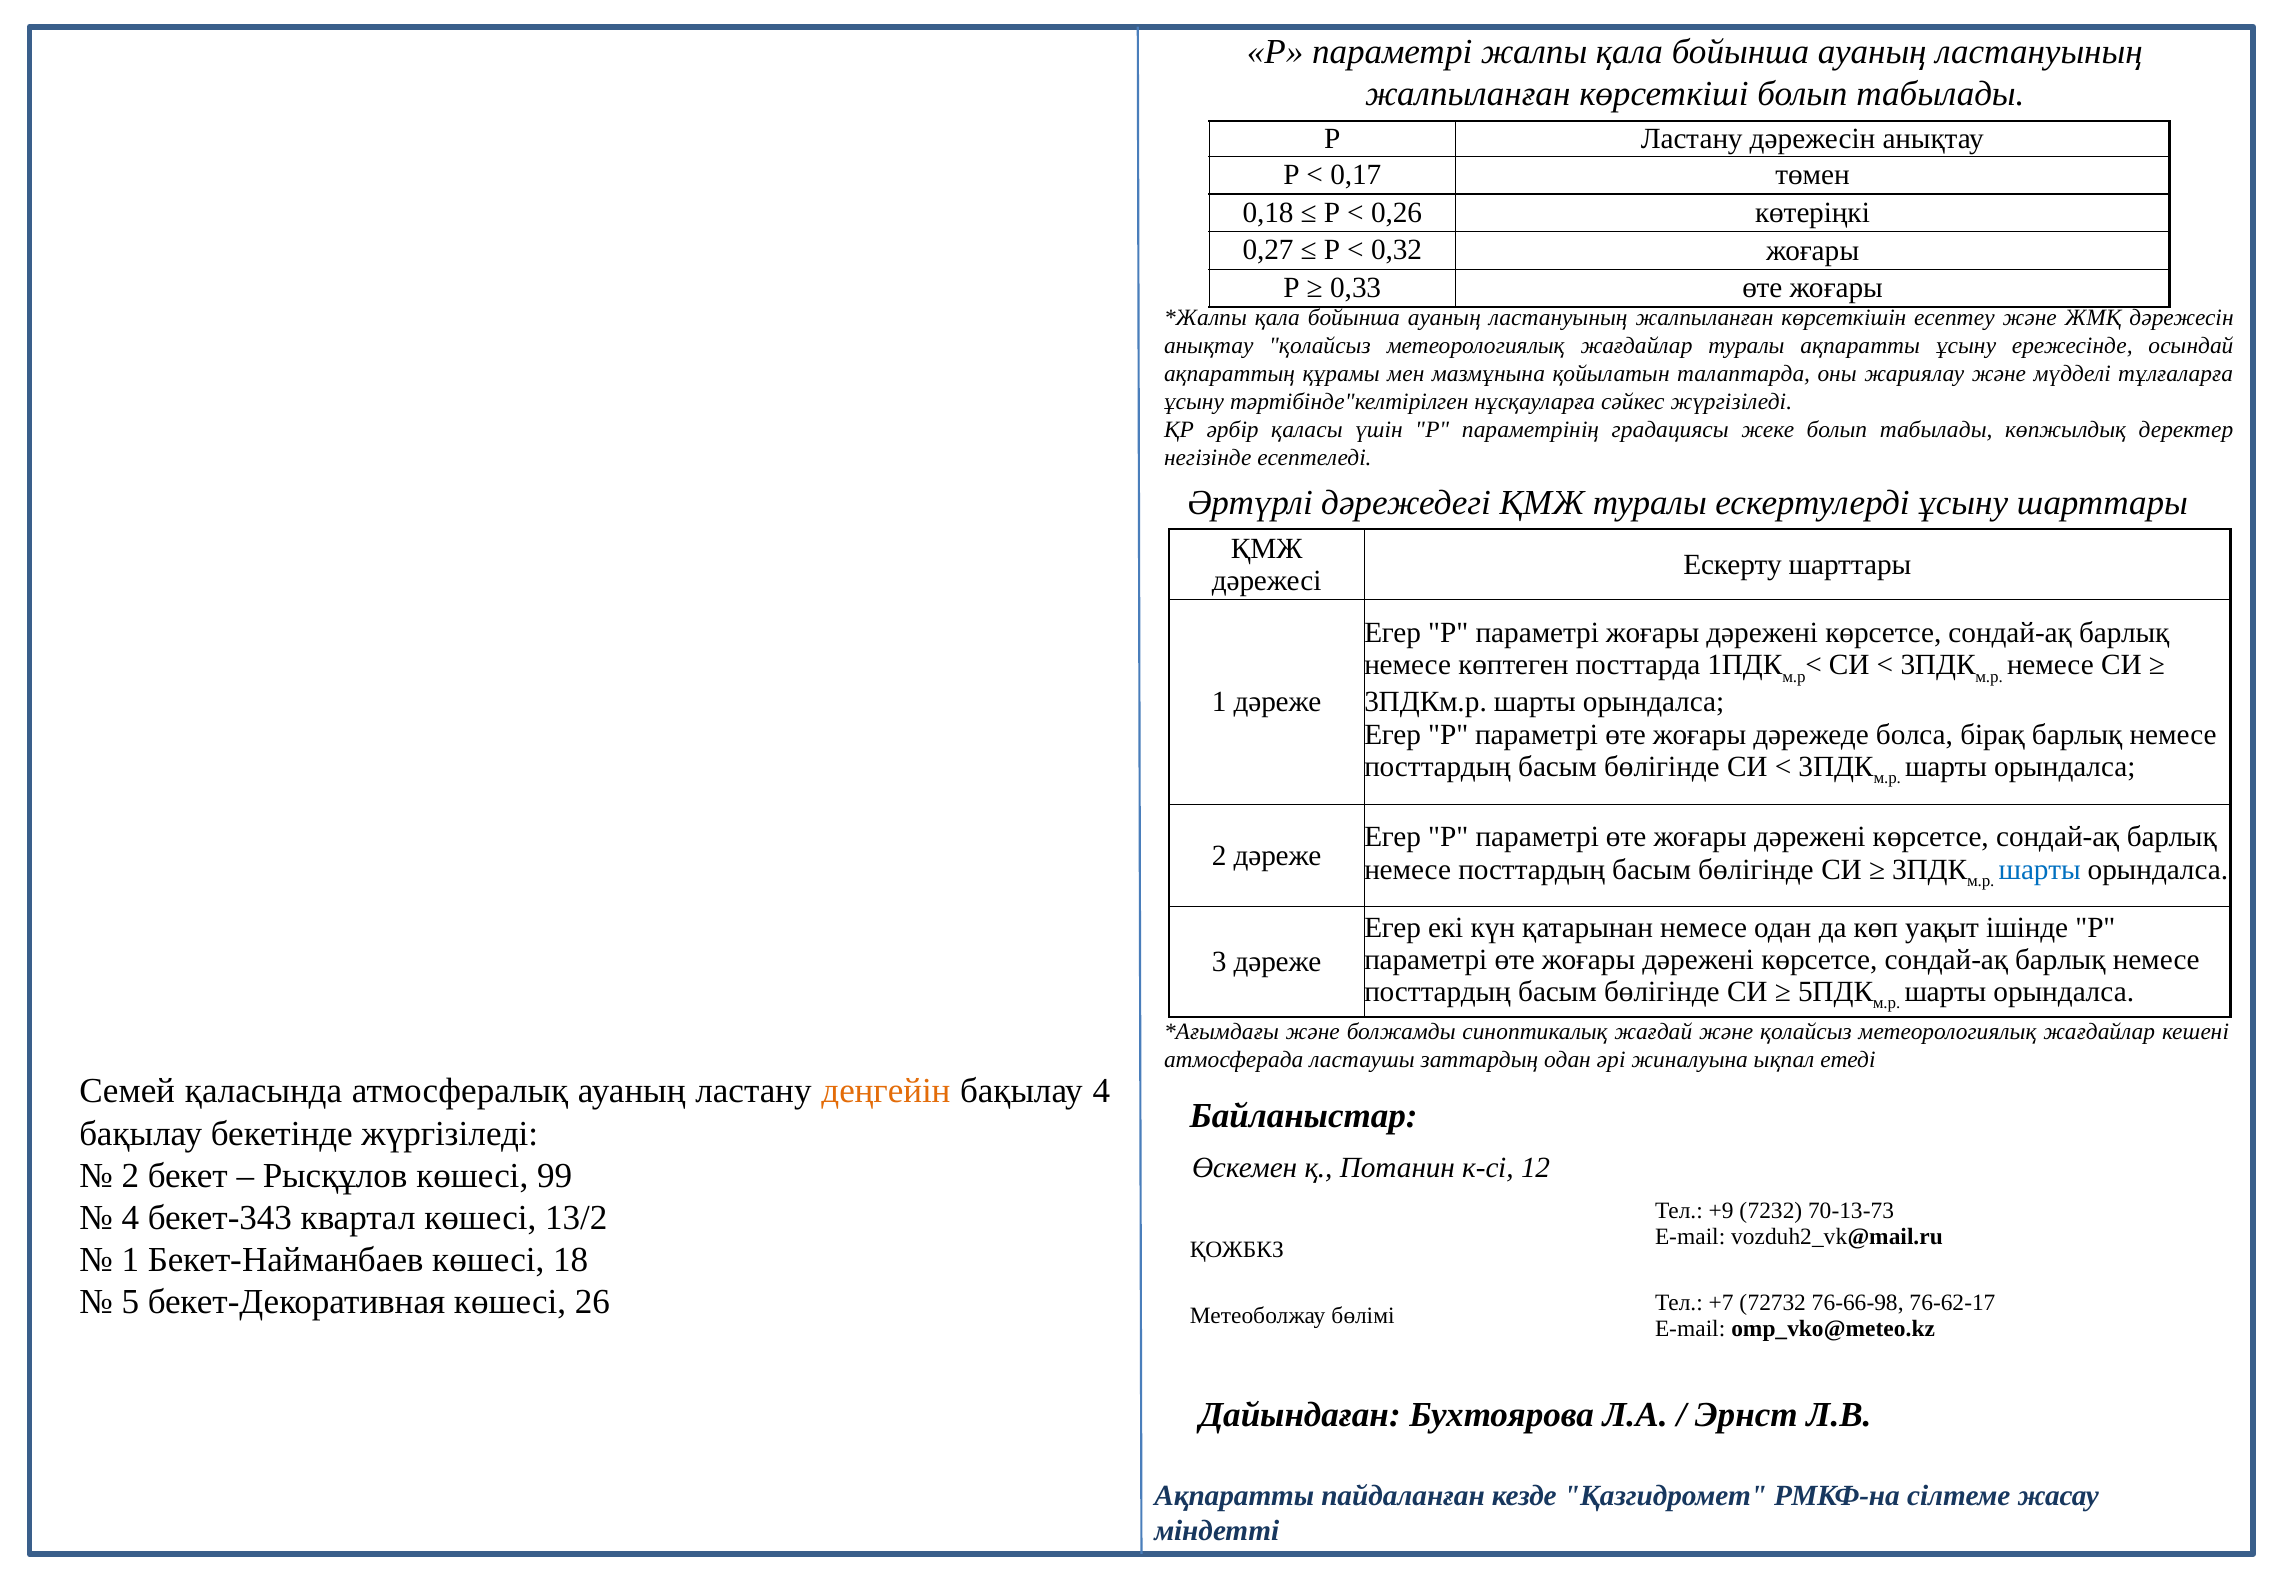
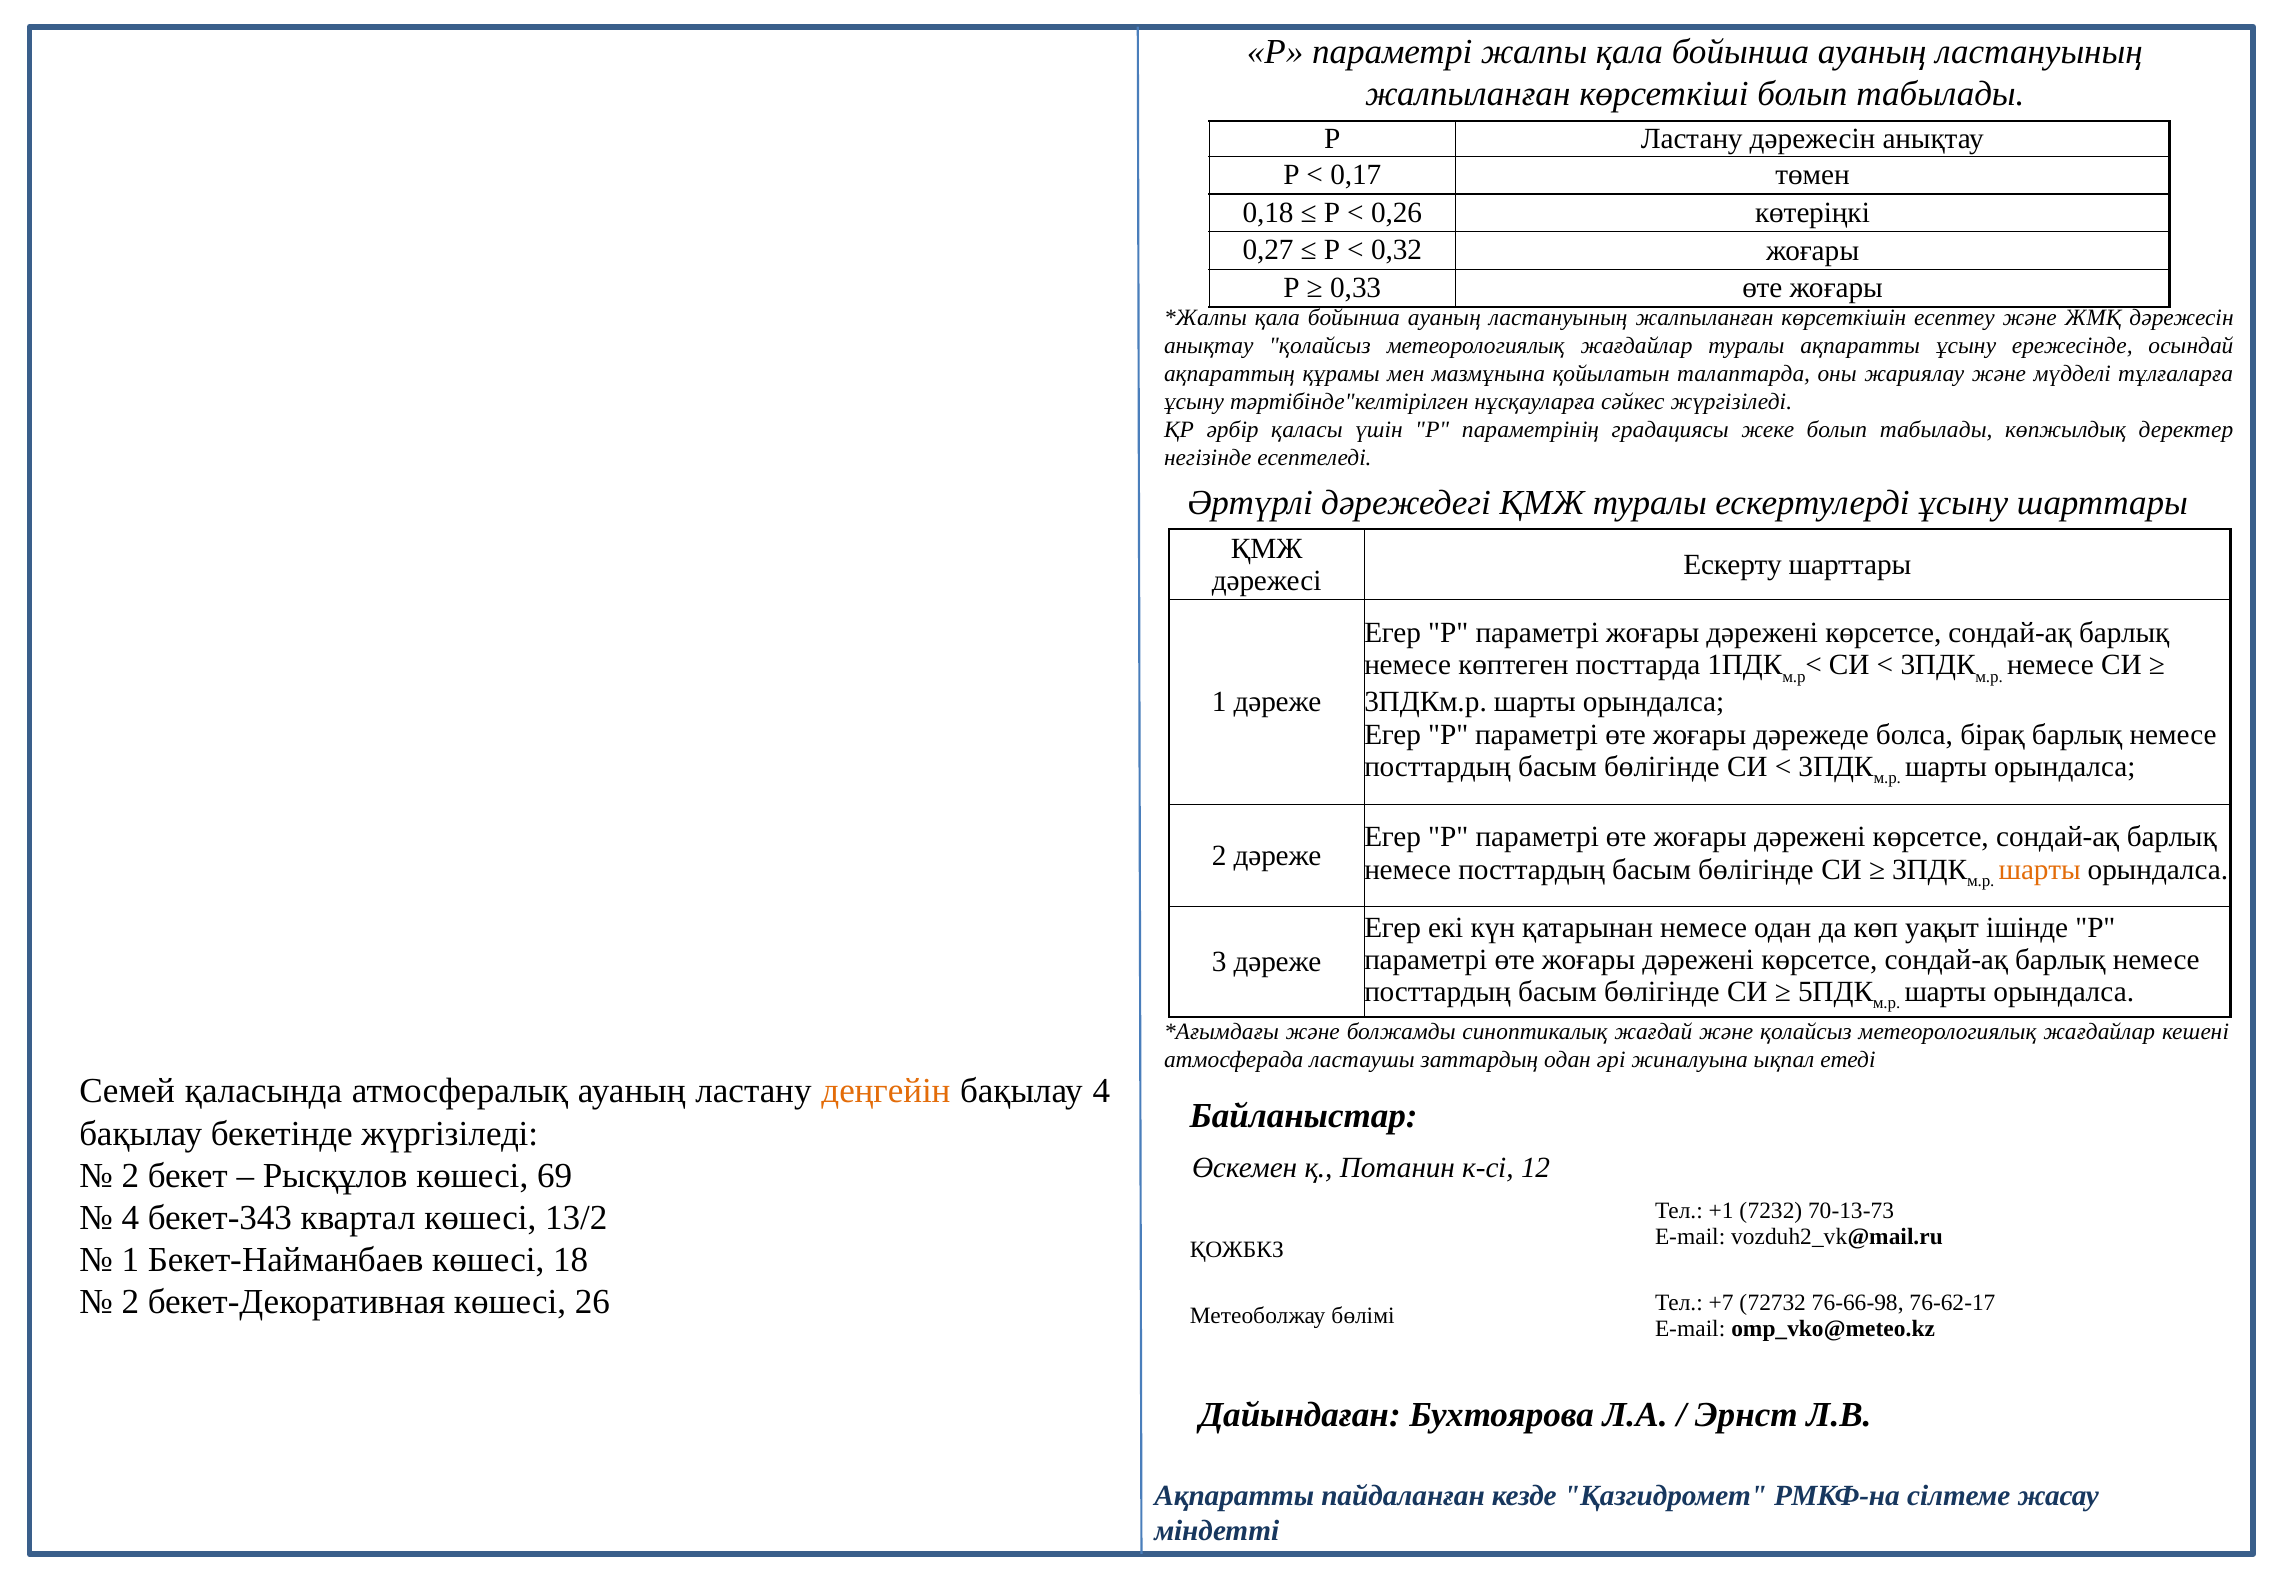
шарты at (2040, 869) colour: blue -> orange
99: 99 -> 69
+9: +9 -> +1
5 at (130, 1302): 5 -> 2
